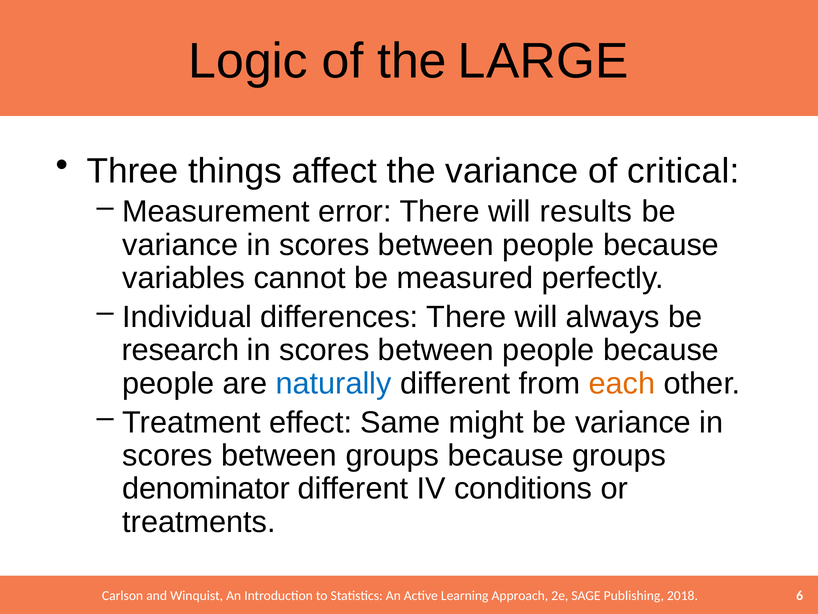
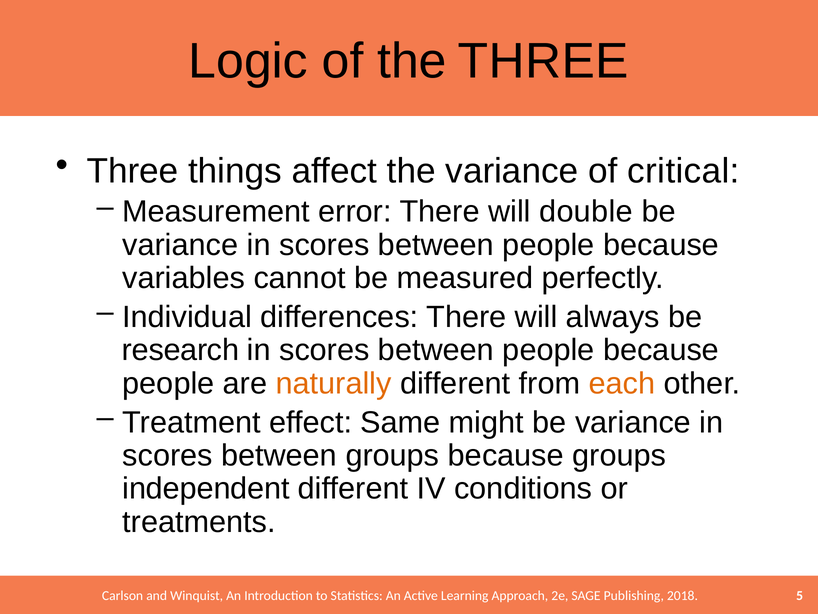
the LARGE: LARGE -> THREE
results: results -> double
naturally colour: blue -> orange
denominator: denominator -> independent
6: 6 -> 5
